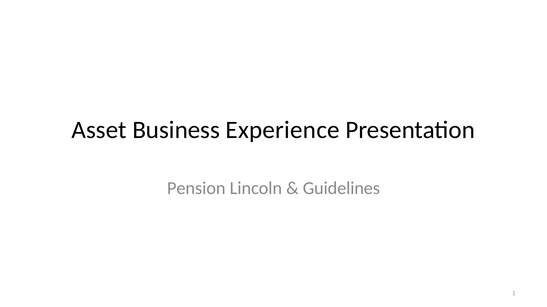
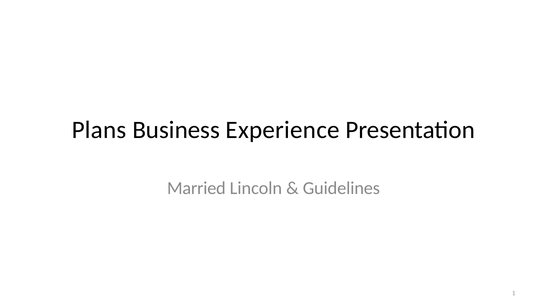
Asset: Asset -> Plans
Pension: Pension -> Married
